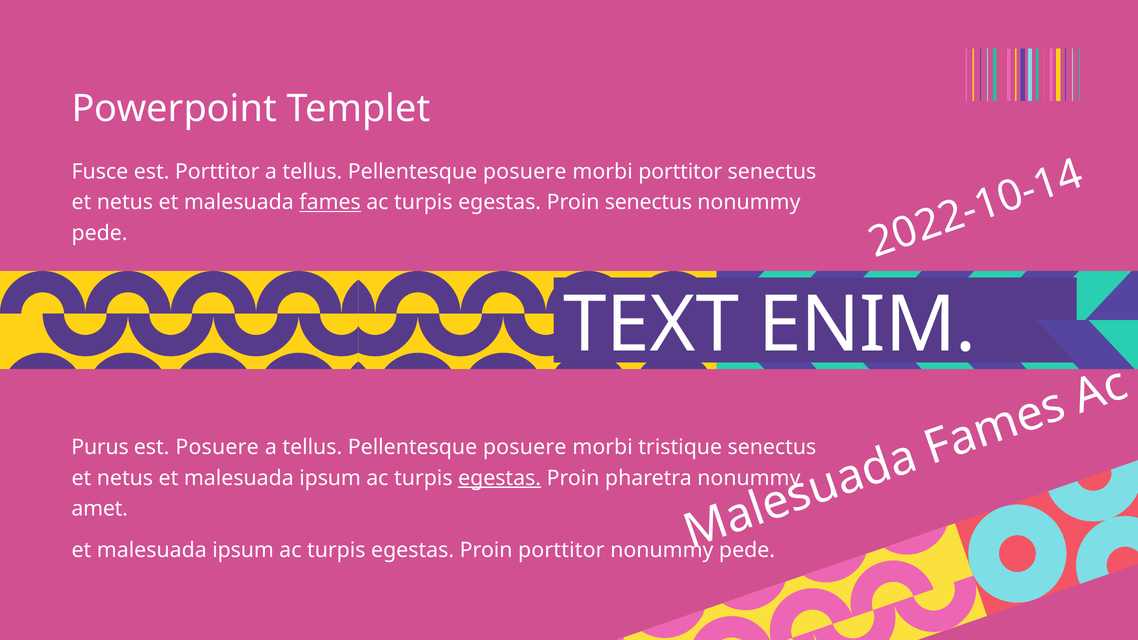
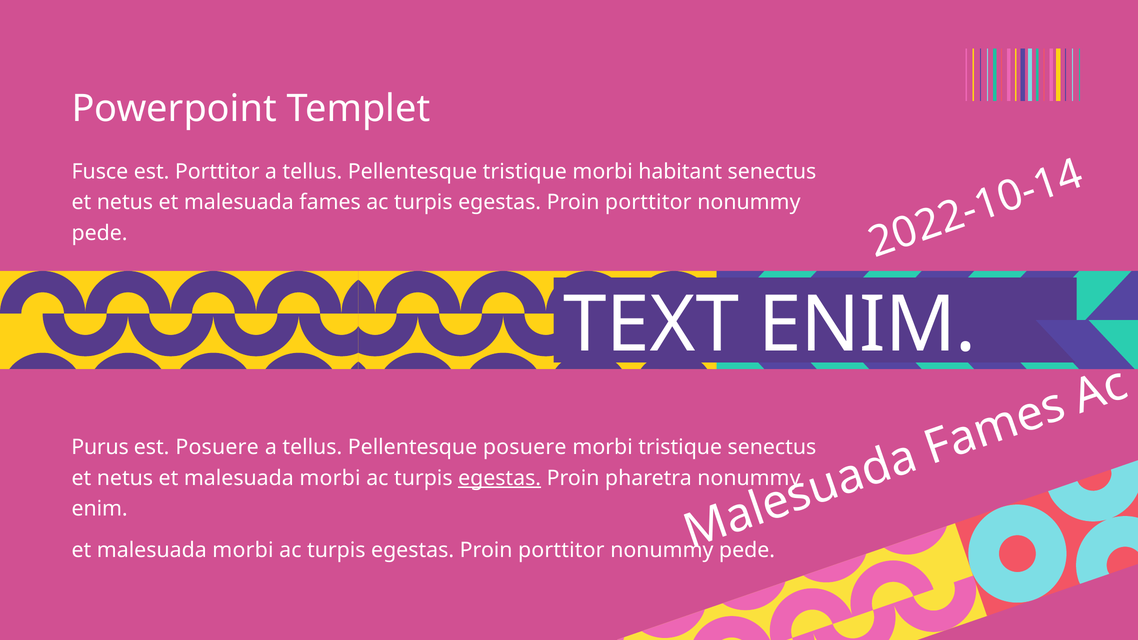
posuere at (525, 172): posuere -> tristique
morbi porttitor: porttitor -> habitant
fames underline: present -> none
senectus at (648, 202): senectus -> porttitor
netus et malesuada ipsum: ipsum -> morbi
amet at (100, 509): amet -> enim
ipsum at (243, 551): ipsum -> morbi
